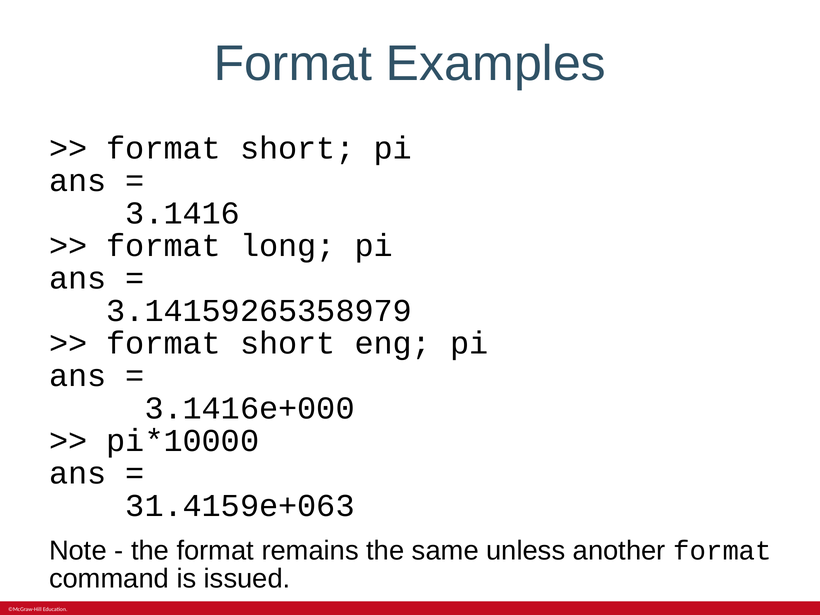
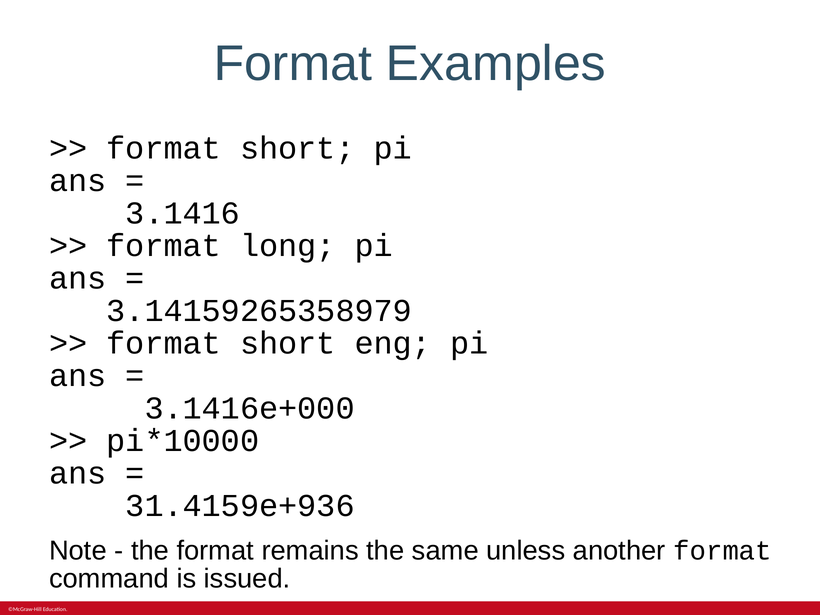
31.4159e+063: 31.4159e+063 -> 31.4159e+936
